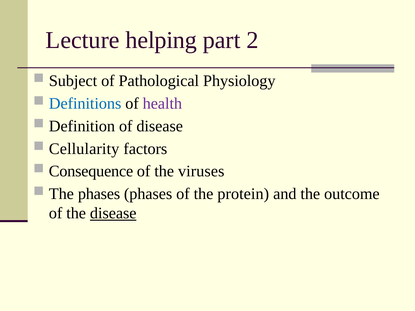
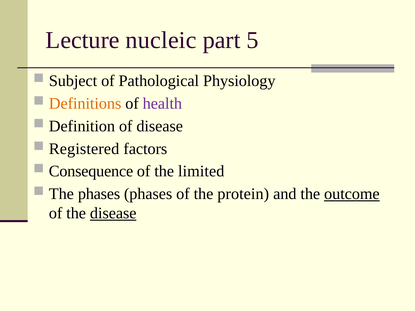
helping: helping -> nucleic
2: 2 -> 5
Definitions colour: blue -> orange
Cellularity: Cellularity -> Registered
viruses: viruses -> limited
outcome underline: none -> present
